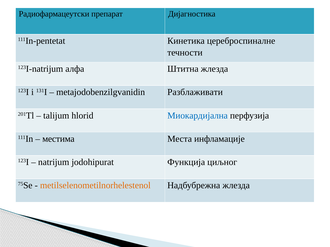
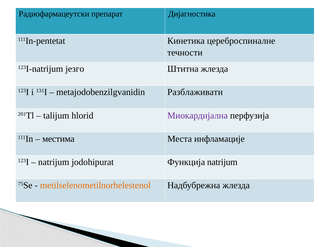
алфа: алфа -> језго
Миокардијална colour: blue -> purple
Функција циљног: циљног -> natrijum
